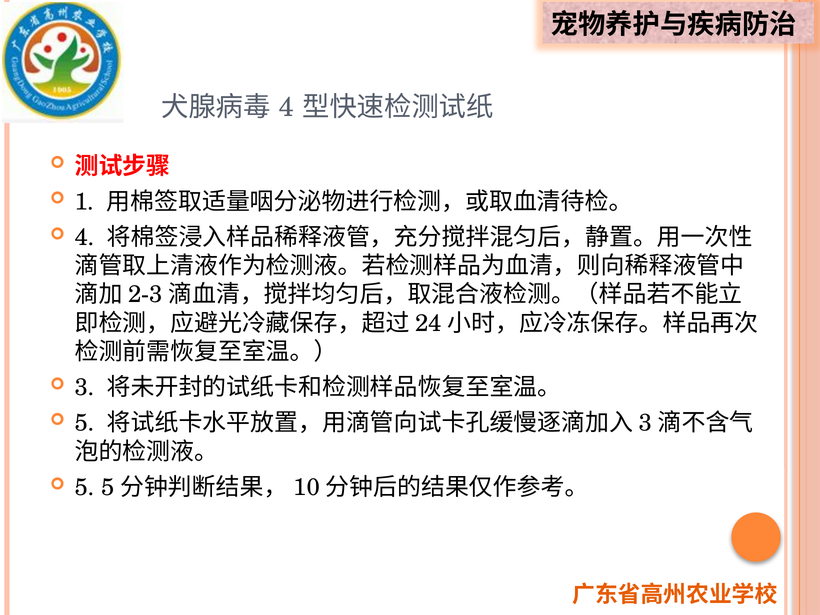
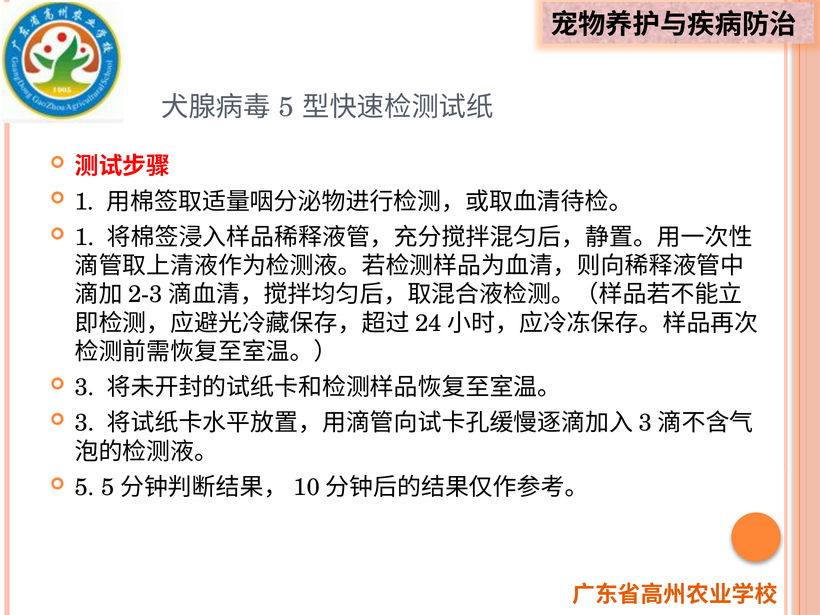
4 at (286, 107): 4 -> 5
4 at (85, 237): 4 -> 1
5 at (85, 423): 5 -> 3
